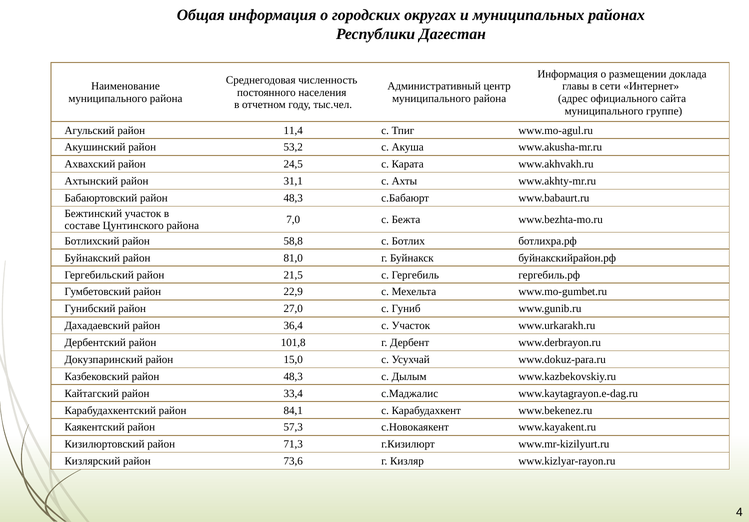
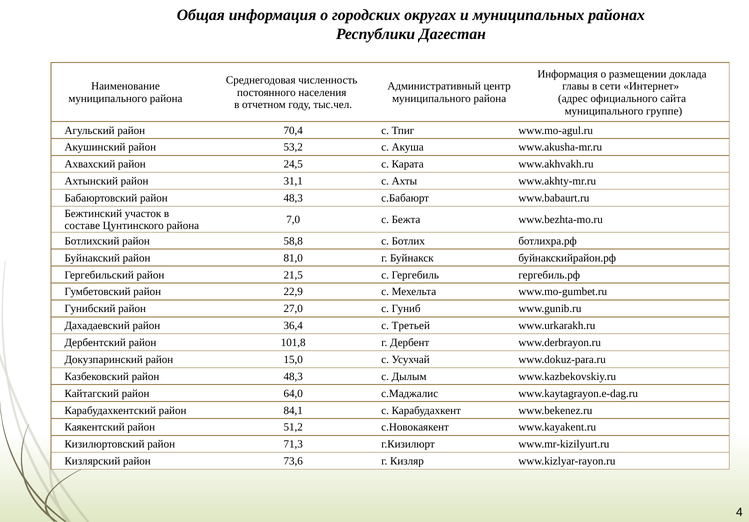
11,4: 11,4 -> 70,4
с Участок: Участок -> Третьей
33,4: 33,4 -> 64,0
57,3: 57,3 -> 51,2
